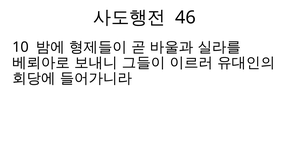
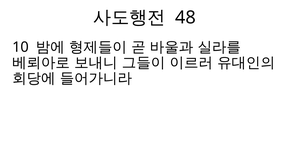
46: 46 -> 48
